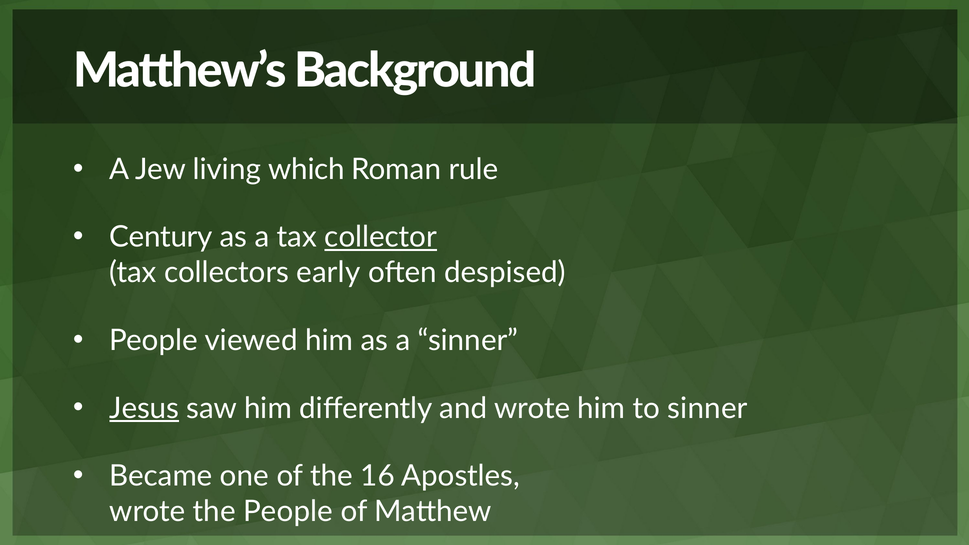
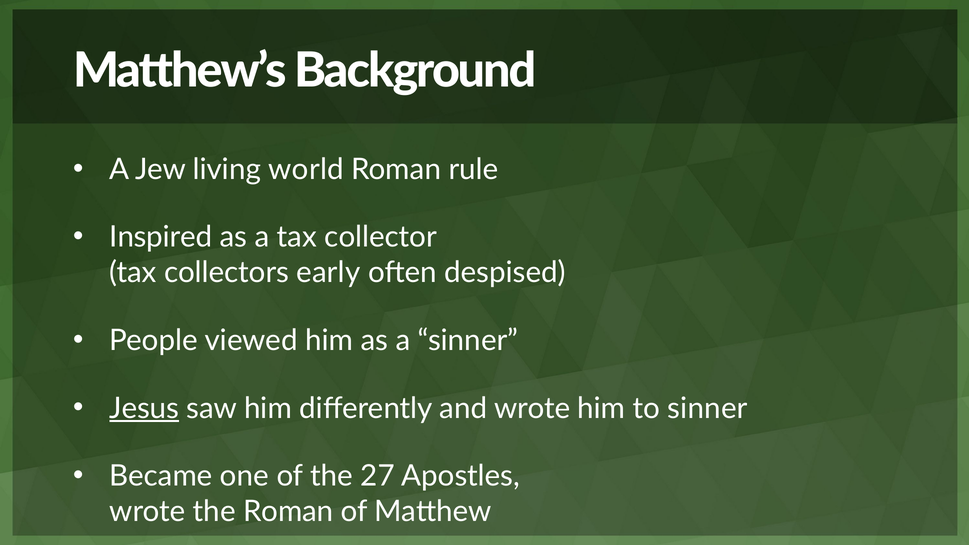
which: which -> world
Century: Century -> Inspired
collector underline: present -> none
16: 16 -> 27
the People: People -> Roman
